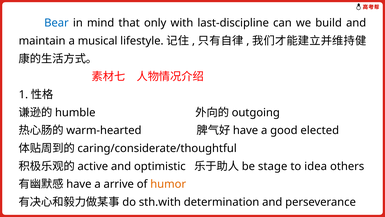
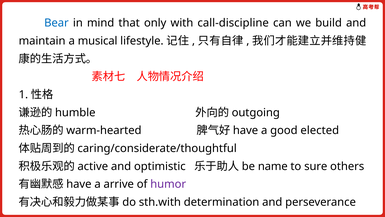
last-discipline: last-discipline -> call-discipline
stage: stage -> name
idea: idea -> sure
humor colour: orange -> purple
